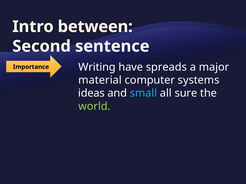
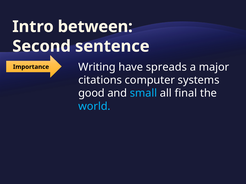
material: material -> citations
ideas: ideas -> good
sure: sure -> final
world colour: light green -> light blue
